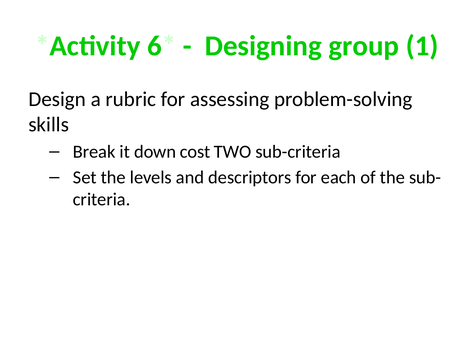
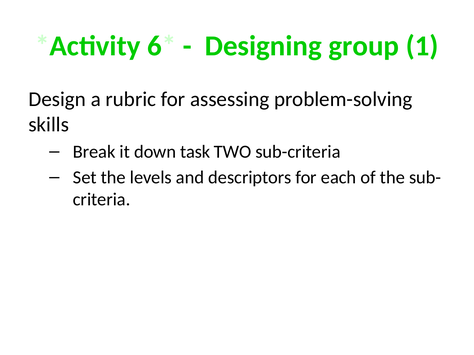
cost: cost -> task
